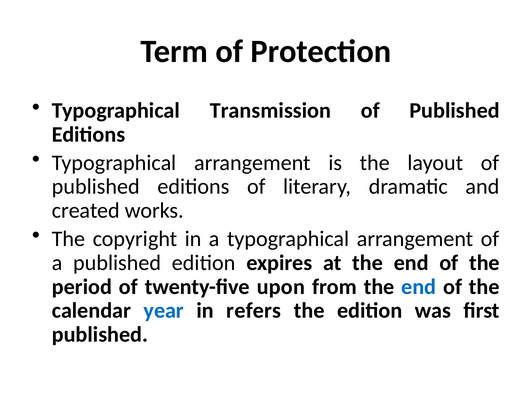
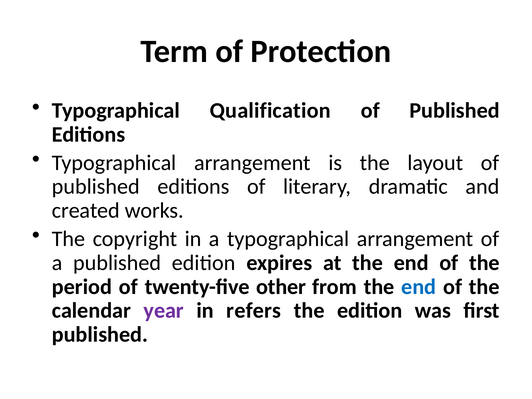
Transmission: Transmission -> Qualification
upon: upon -> other
year colour: blue -> purple
